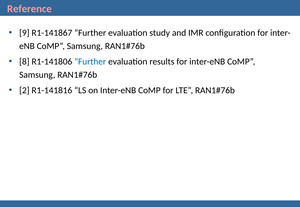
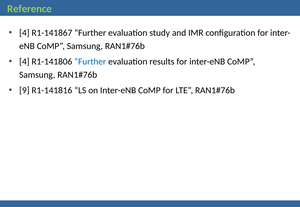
Reference colour: pink -> light green
9 at (24, 33): 9 -> 4
8 at (24, 62): 8 -> 4
2: 2 -> 9
